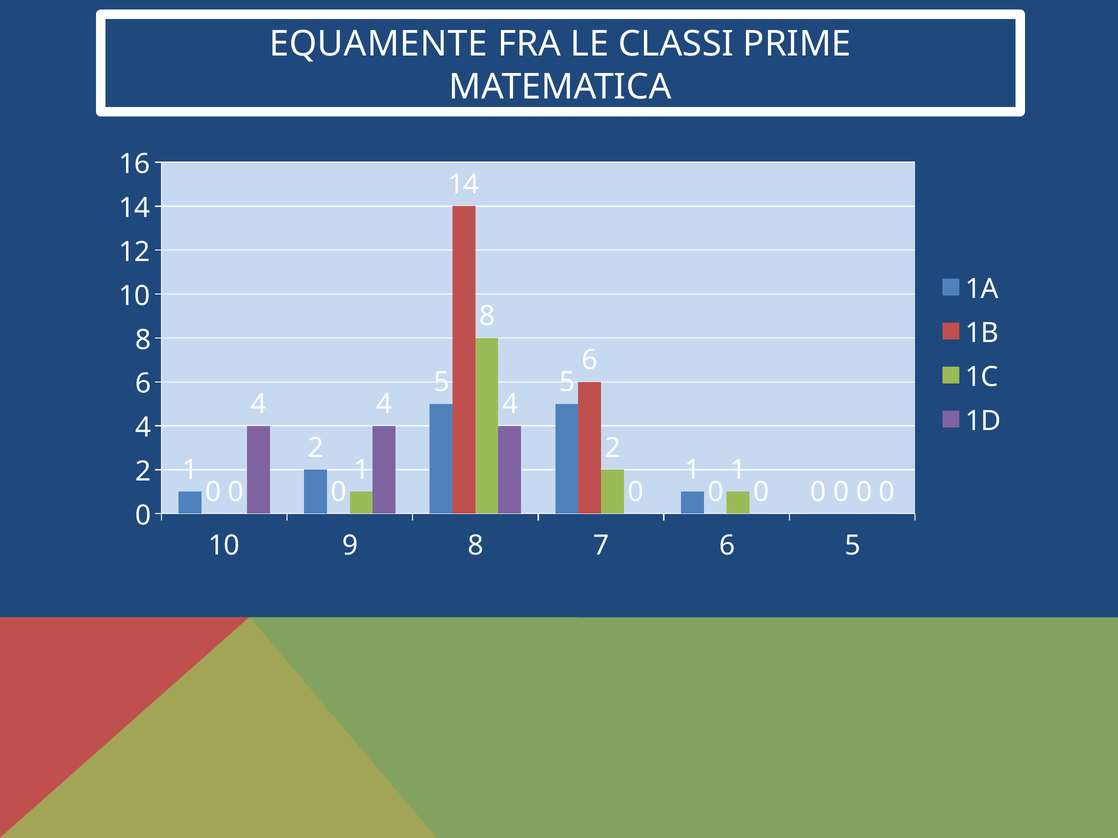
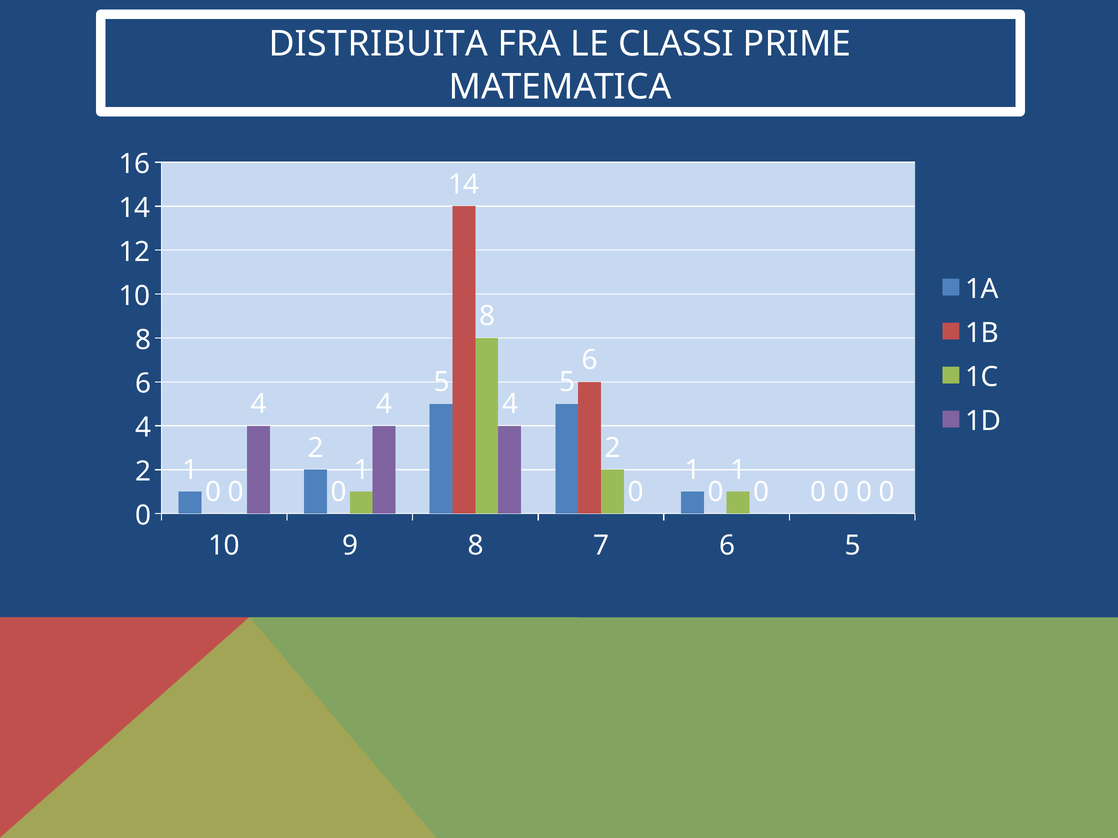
EQUAMENTE: EQUAMENTE -> DISTRIBUITA
